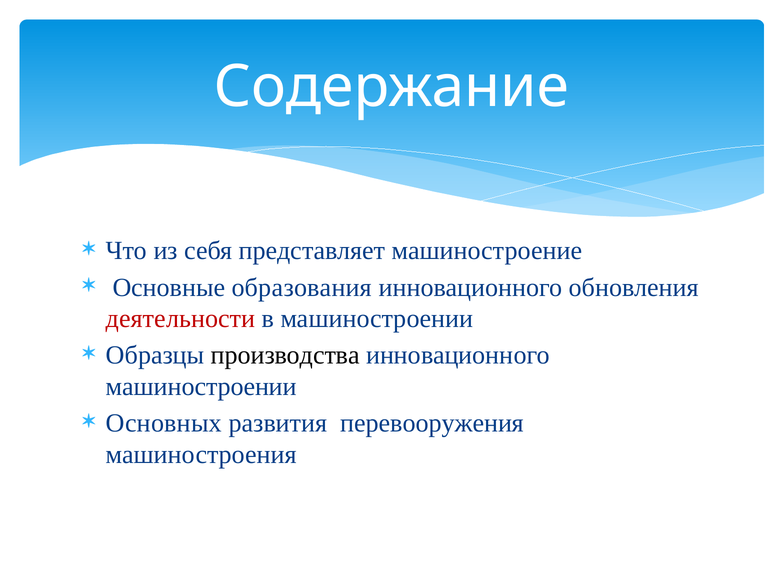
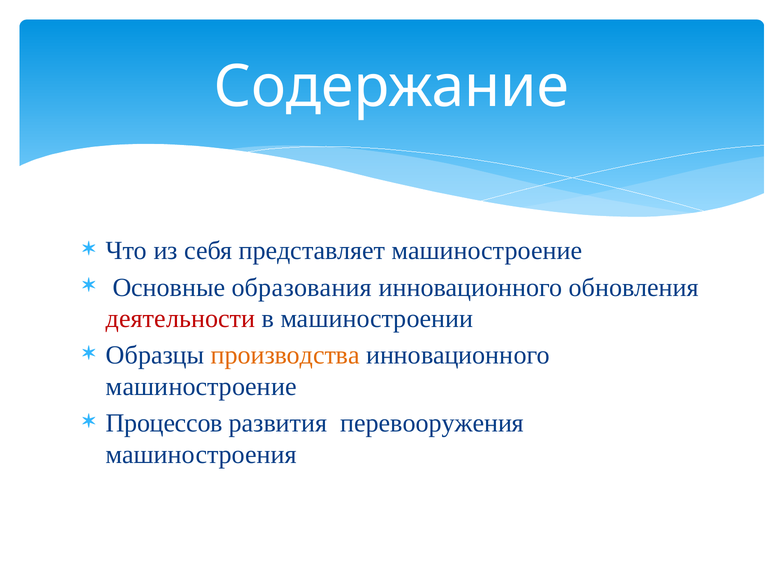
производства colour: black -> orange
машиностроении at (201, 386): машиностроении -> машиностроение
Основных: Основных -> Процессов
